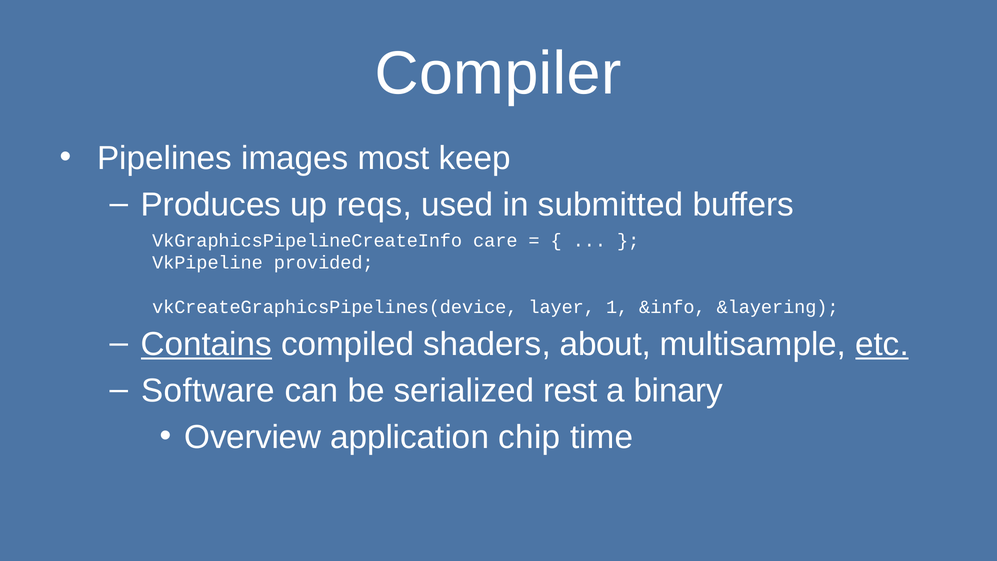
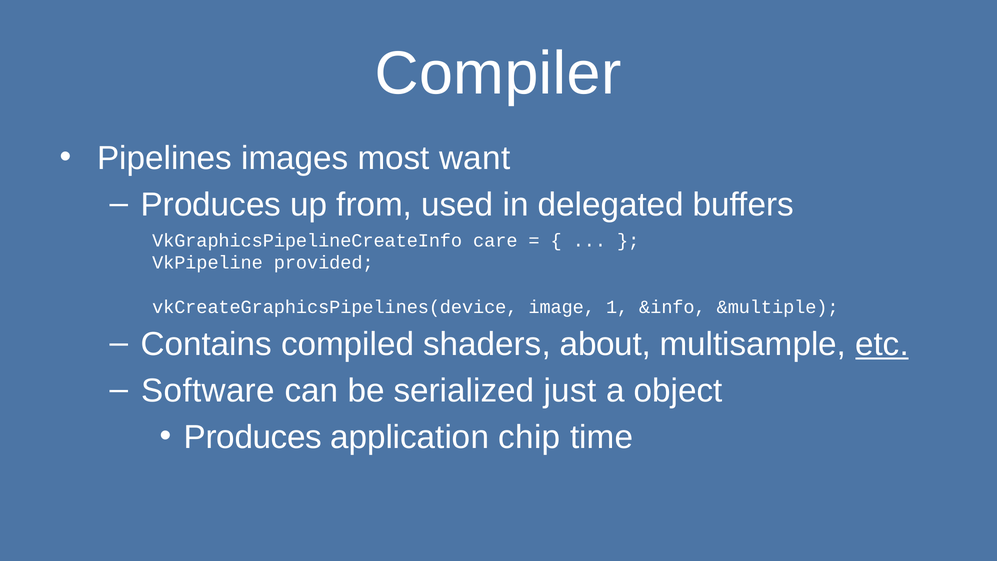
keep: keep -> want
reqs: reqs -> from
submitted: submitted -> delegated
layer: layer -> image
&layering: &layering -> &multiple
Contains underline: present -> none
rest: rest -> just
binary: binary -> object
Overview at (253, 437): Overview -> Produces
